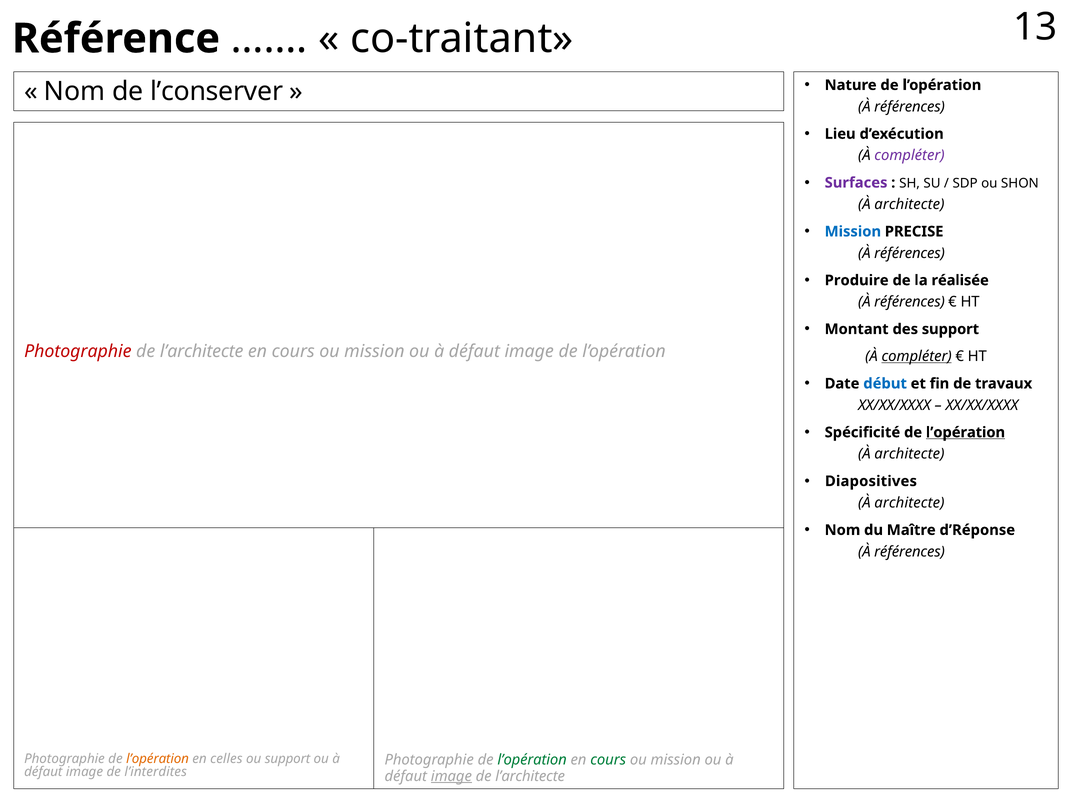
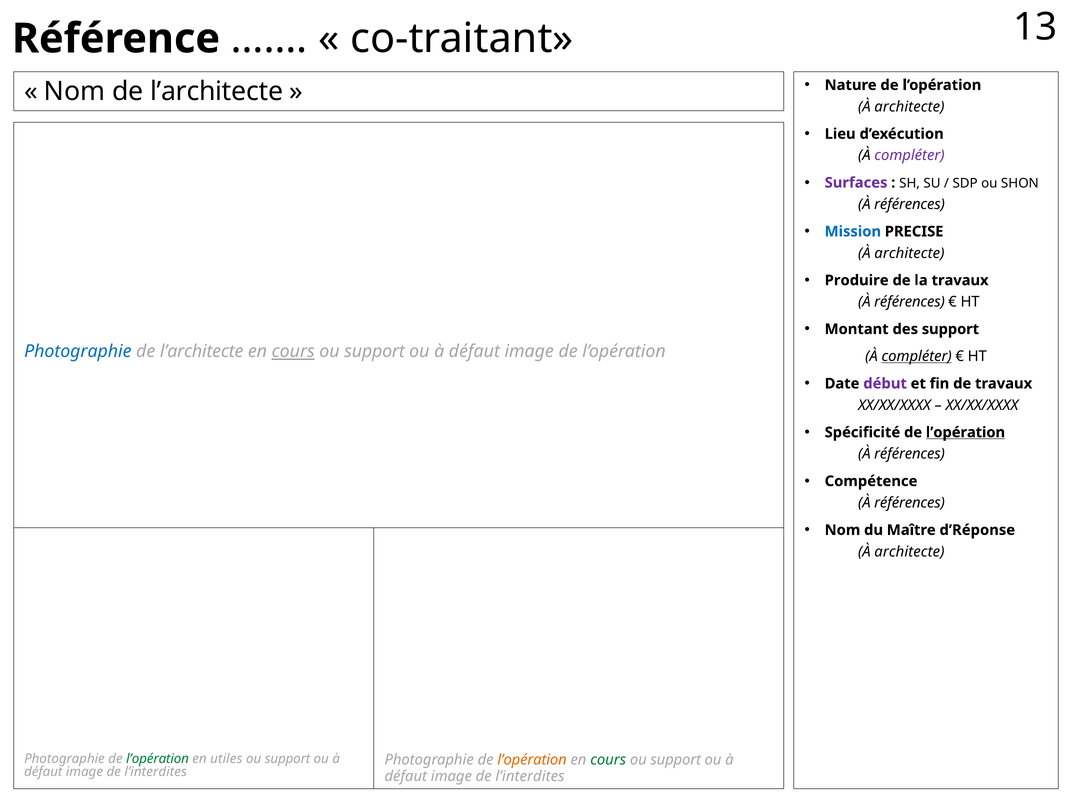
Nom de l’conserver: l’conserver -> l’architecte
références at (910, 107): références -> architecte
architecte at (909, 204): architecte -> références
références at (910, 253): références -> architecte
la réalisée: réalisée -> travaux
Photographie at (78, 352) colour: red -> blue
cours at (293, 352) underline: none -> present
mission at (374, 352): mission -> support
début colour: blue -> purple
architecte at (909, 454): architecte -> références
Diapositives: Diapositives -> Compétence
architecte at (909, 503): architecte -> références
références at (910, 552): références -> architecte
l’opération at (158, 759) colour: orange -> green
celles: celles -> utiles
l’opération at (532, 760) colour: green -> orange
mission at (676, 760): mission -> support
image at (451, 776) underline: present -> none
l’architecte at (530, 776): l’architecte -> l’interdites
